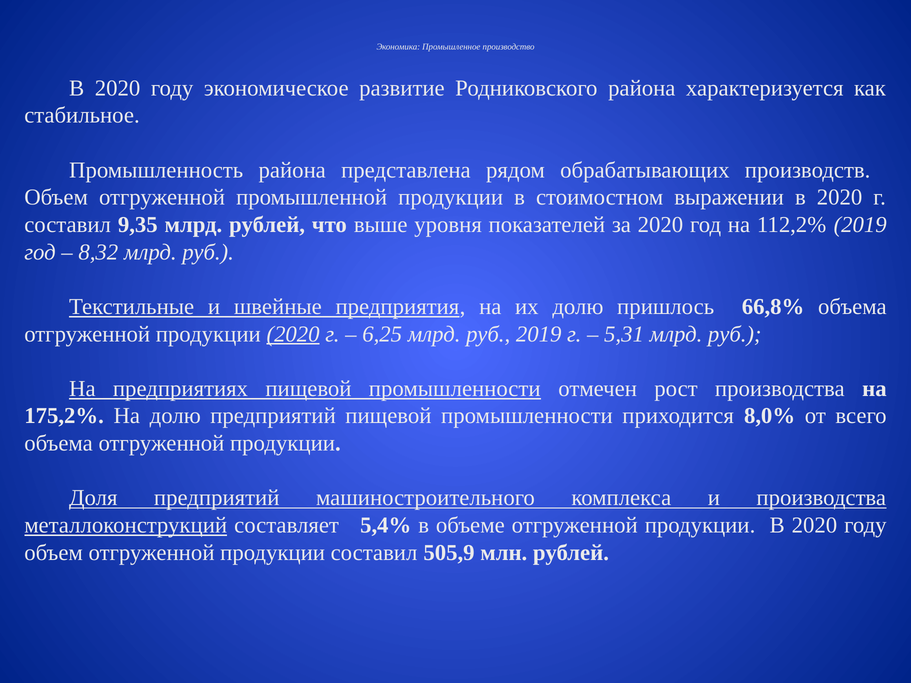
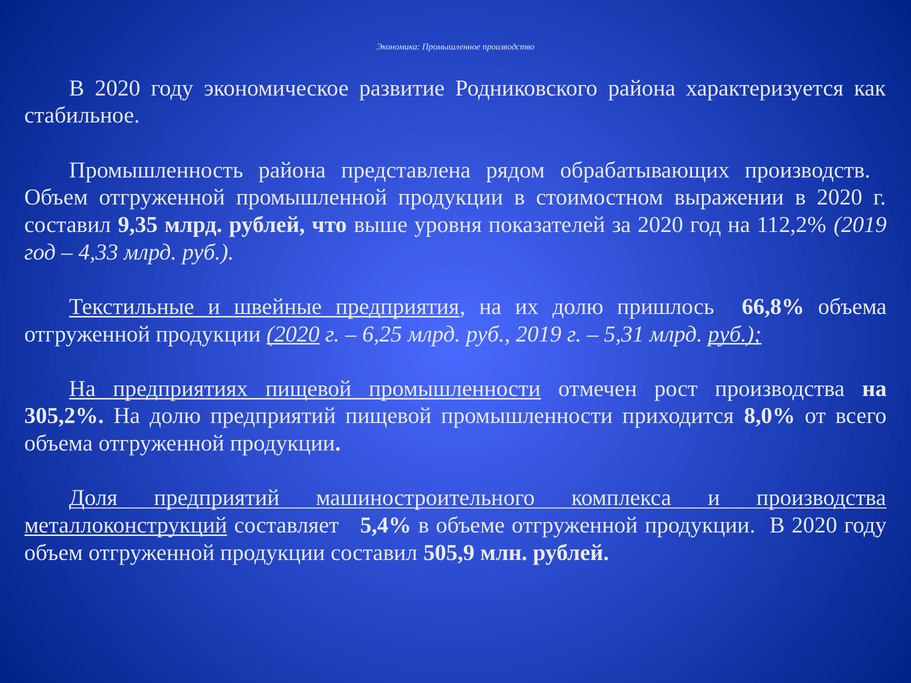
8,32: 8,32 -> 4,33
руб at (735, 334) underline: none -> present
175,2%: 175,2% -> 305,2%
